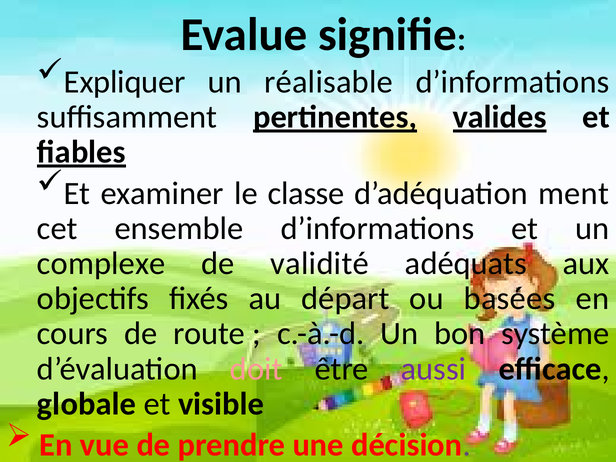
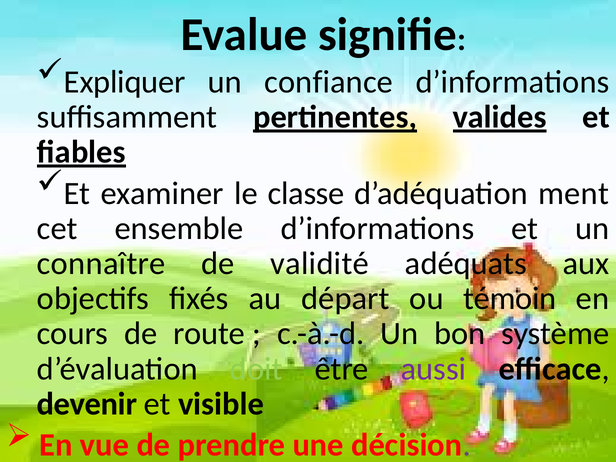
réalisable: réalisable -> confiance
complexe: complexe -> connaître
basées: basées -> témoin
doit colour: pink -> light green
globale: globale -> devenir
